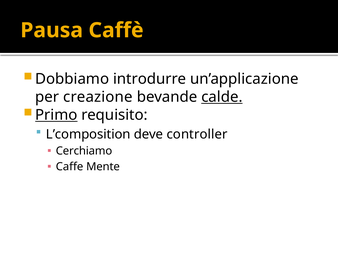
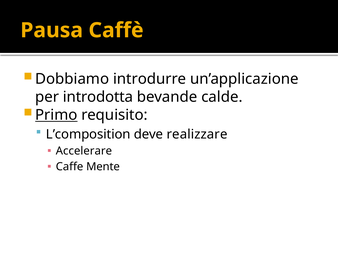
creazione: creazione -> introdotta
calde underline: present -> none
controller: controller -> realizzare
Cerchiamo: Cerchiamo -> Accelerare
